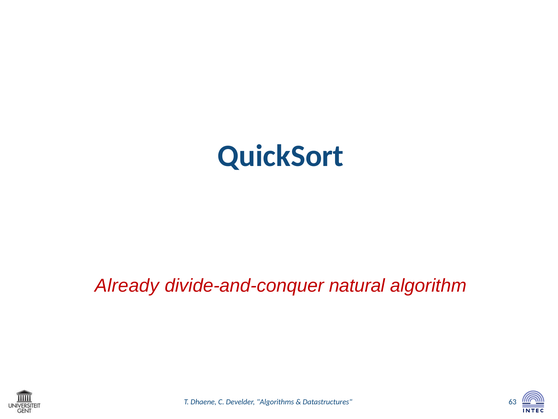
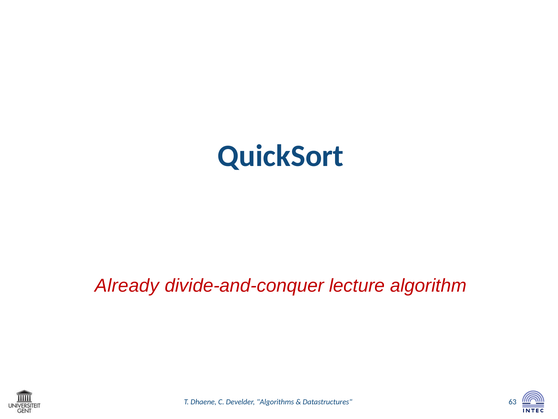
natural: natural -> lecture
